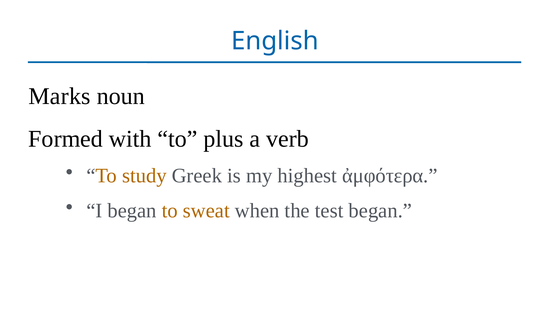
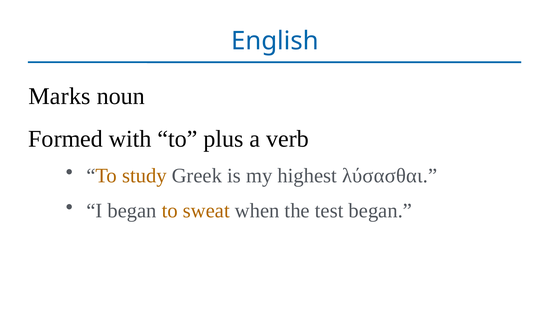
ἀμφότερα: ἀμφότερα -> λύσασθαι
